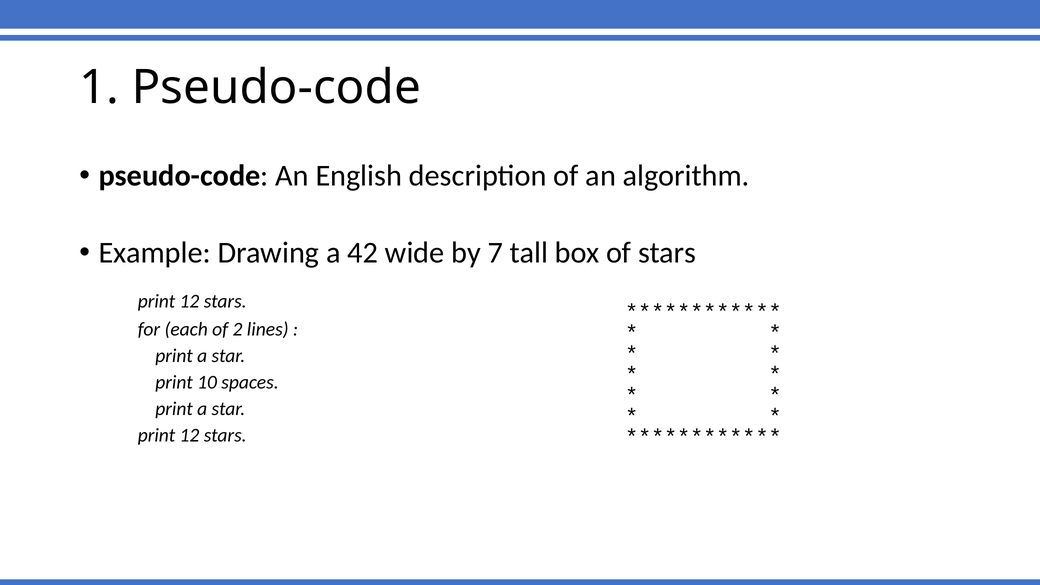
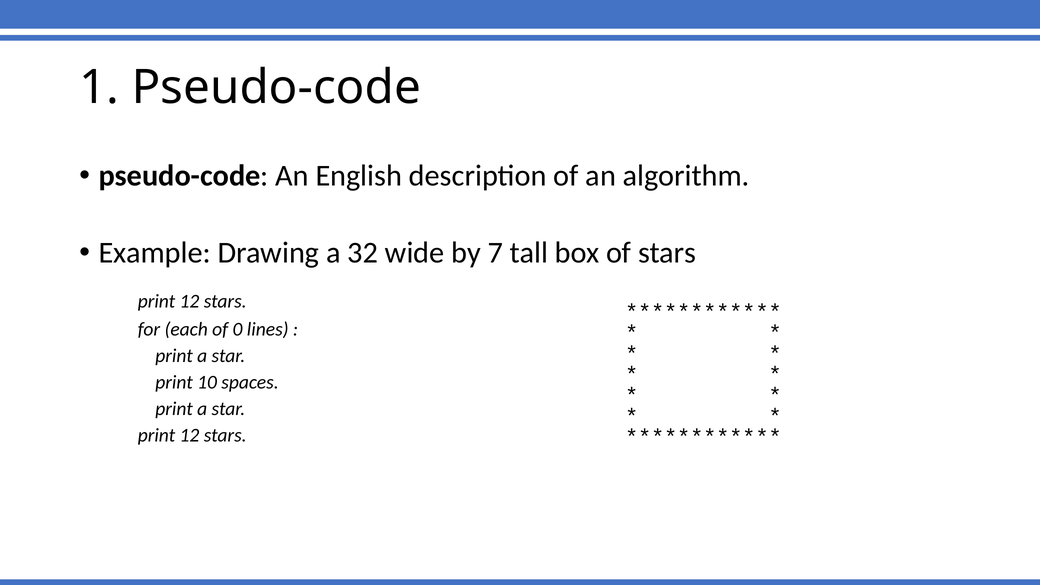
42: 42 -> 32
2: 2 -> 0
